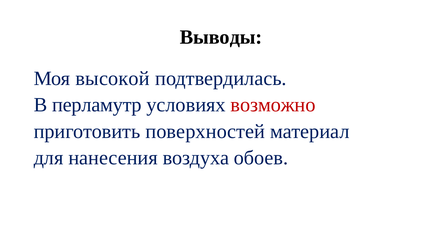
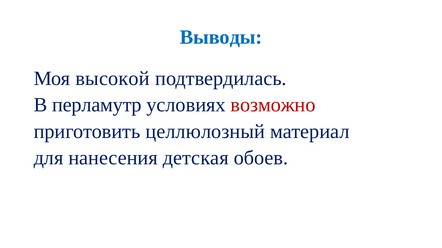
Выводы colour: black -> blue
поверхностей: поверхностей -> целлюлозный
воздуха: воздуха -> детская
